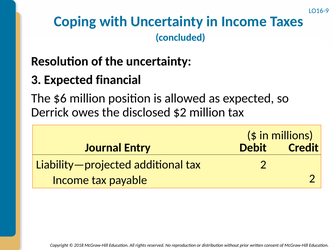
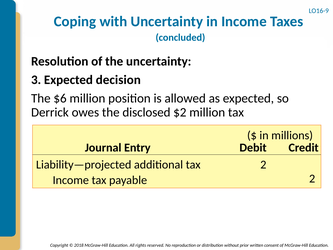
financial: financial -> decision
